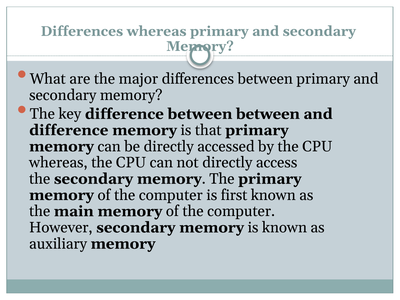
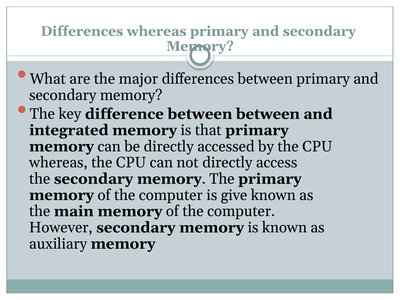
difference at (69, 130): difference -> integrated
first: first -> give
